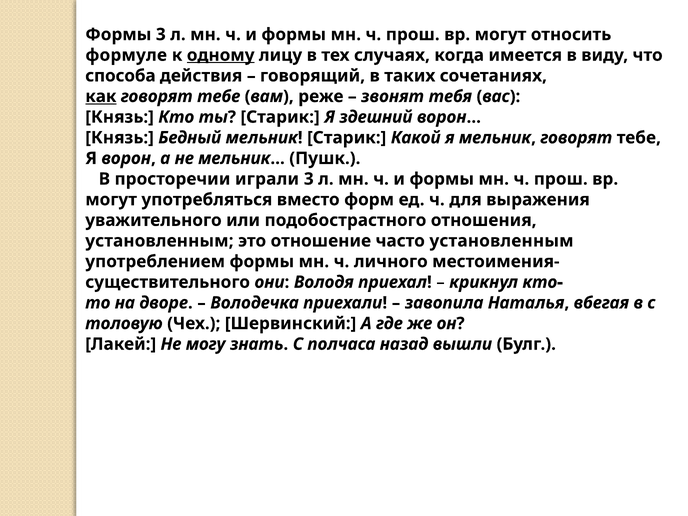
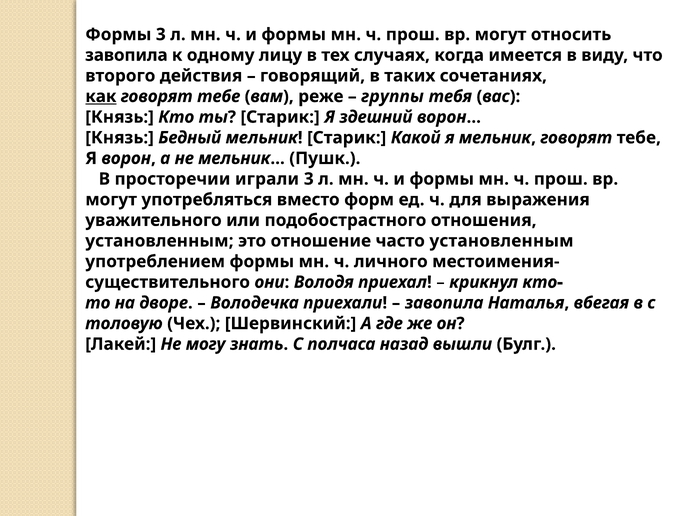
формуле at (126, 55): формуле -> завопила
одному underline: present -> none
способа: способа -> второго
звонят: звонят -> группы
